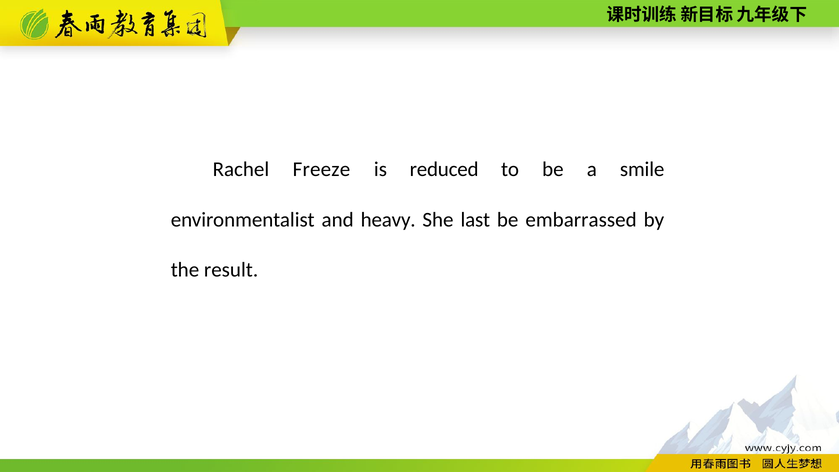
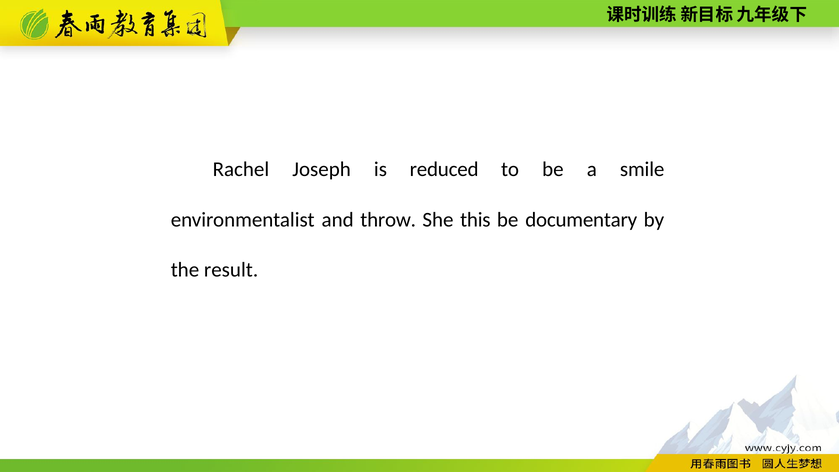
Freeze: Freeze -> Joseph
heavy: heavy -> throw
last: last -> this
embarrassed: embarrassed -> documentary
